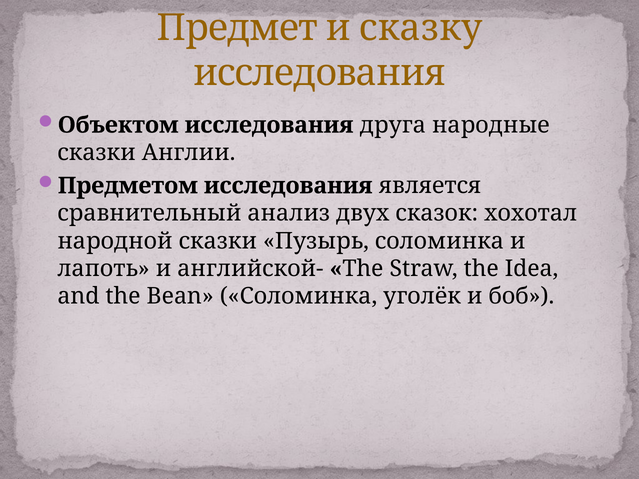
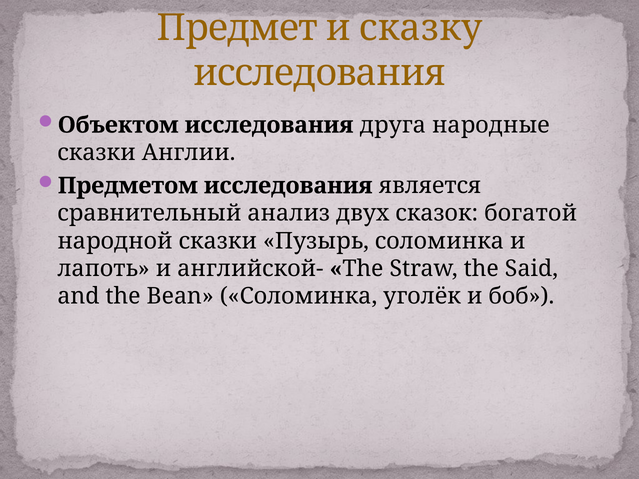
хохотал: хохотал -> богатой
Idea: Idea -> Said
